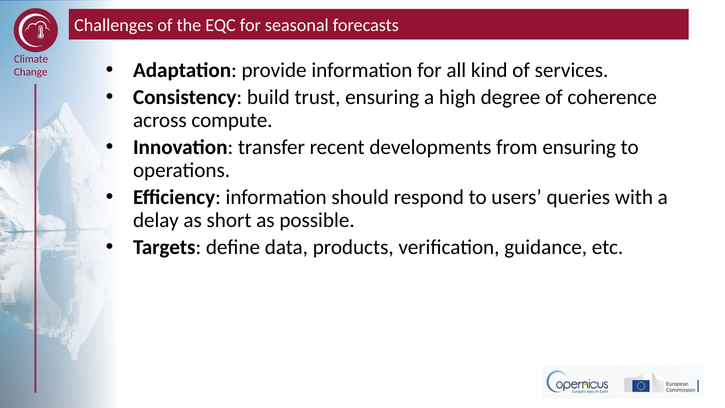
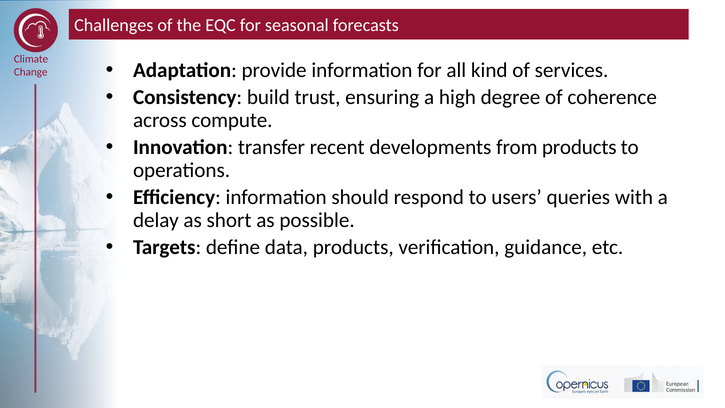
from ensuring: ensuring -> products
